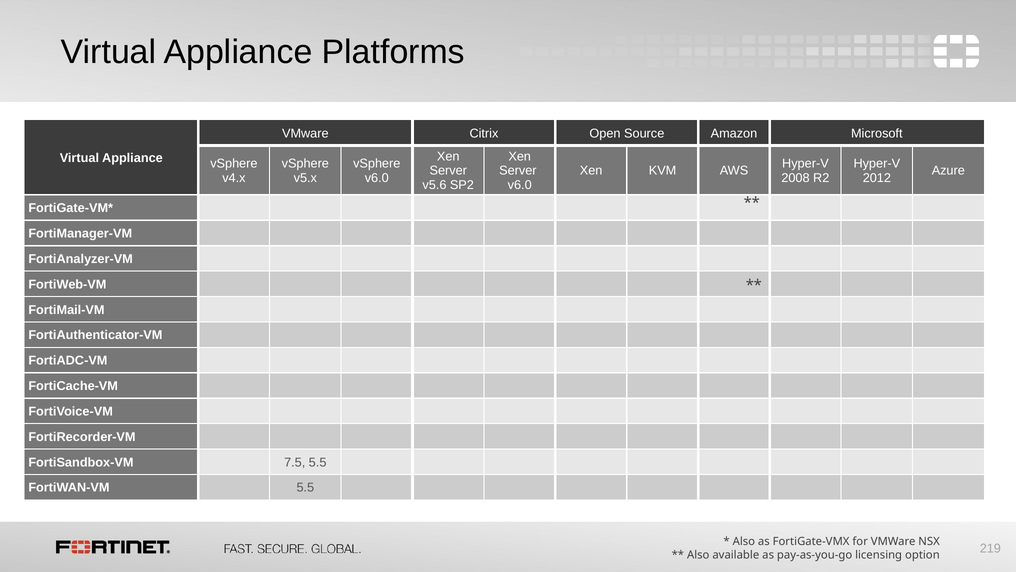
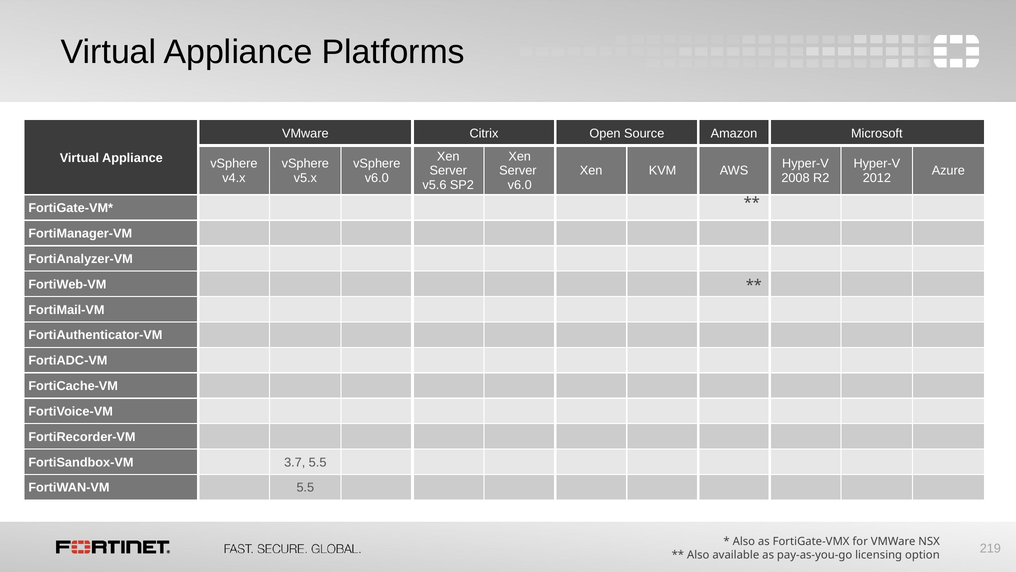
7.5: 7.5 -> 3.7
